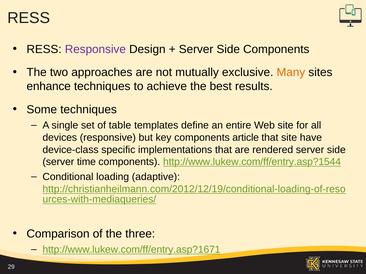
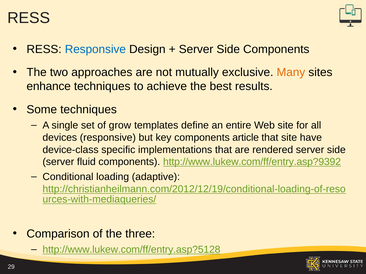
Responsive at (95, 49) colour: purple -> blue
table: table -> grow
time: time -> fluid
http://www.lukew.com/ff/entry.asp?1544: http://www.lukew.com/ff/entry.asp?1544 -> http://www.lukew.com/ff/entry.asp?9392
http://www.lukew.com/ff/entry.asp?1671: http://www.lukew.com/ff/entry.asp?1671 -> http://www.lukew.com/ff/entry.asp?5128
